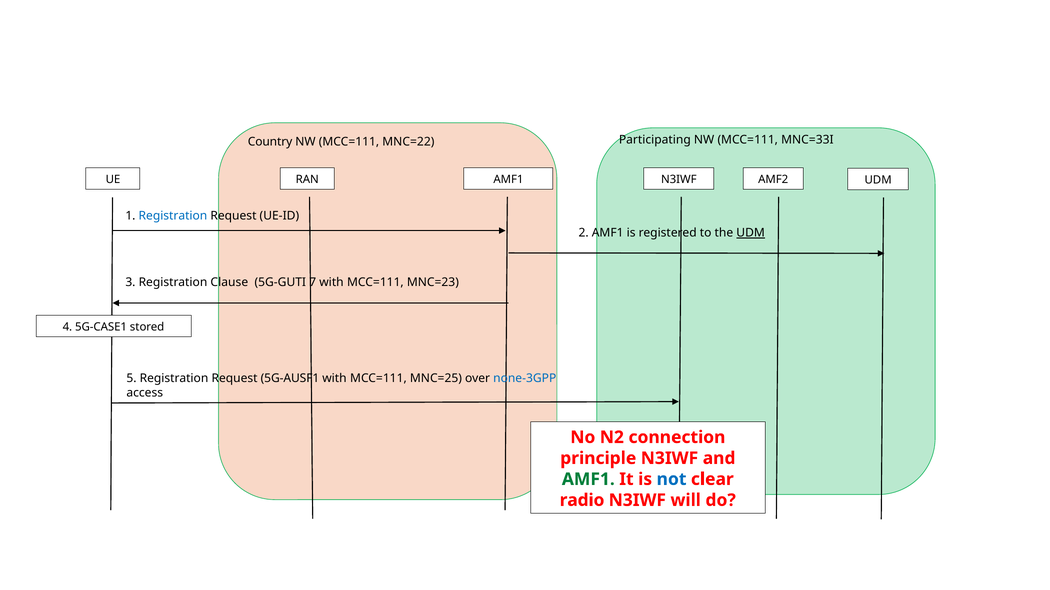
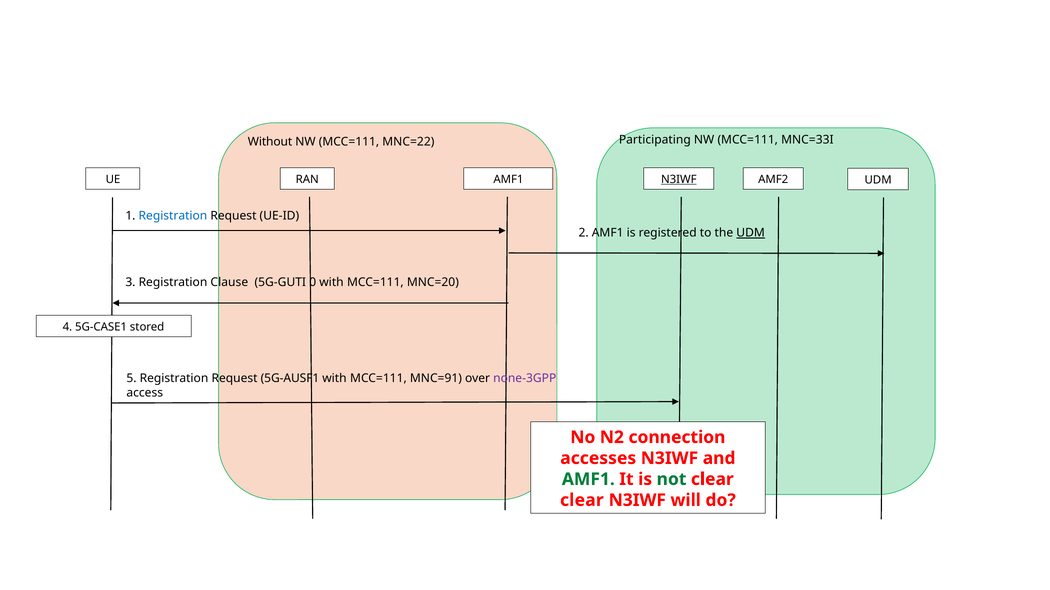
Country: Country -> Without
N3IWF at (679, 180) underline: none -> present
7: 7 -> 0
MNC=23: MNC=23 -> MNC=20
MNC=25: MNC=25 -> MNC=91
none-3GPP colour: blue -> purple
principle: principle -> accesses
not colour: blue -> green
radio at (582, 501): radio -> clear
